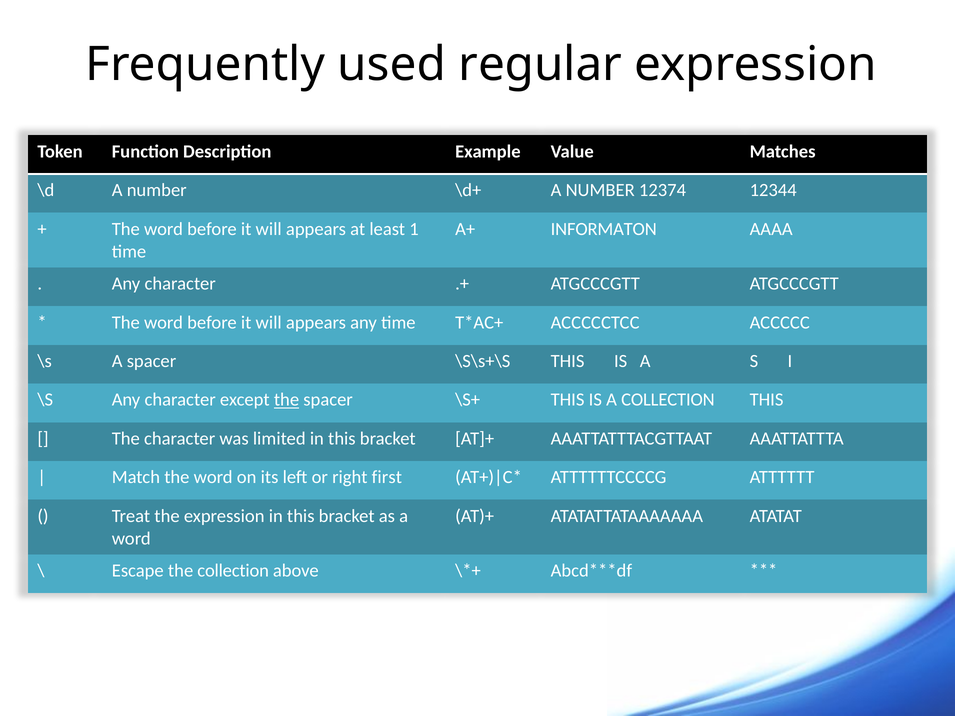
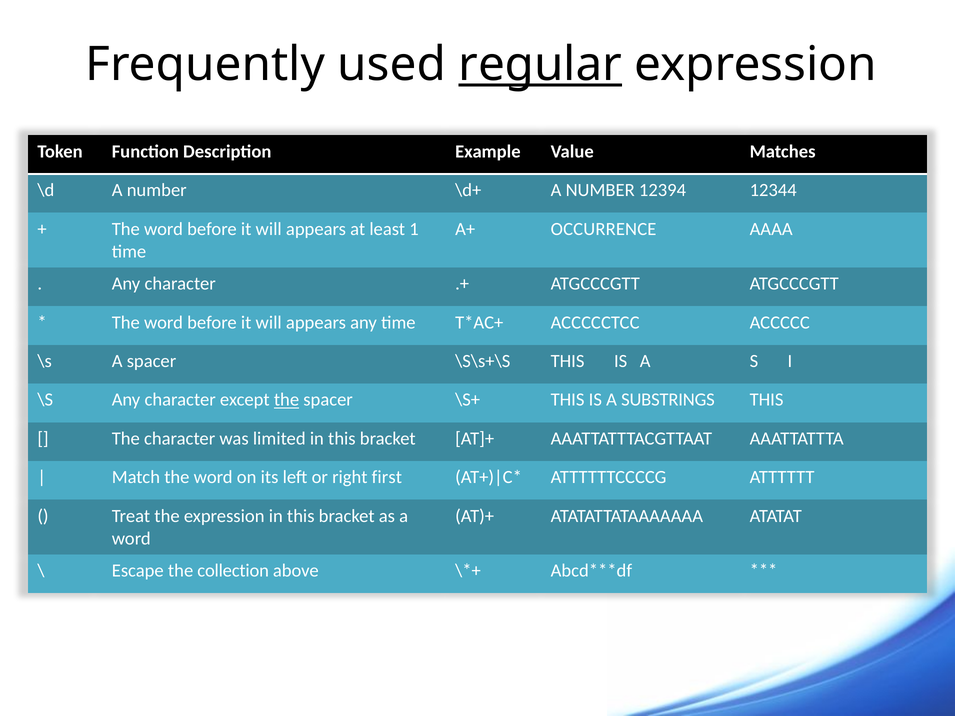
regular underline: none -> present
12374: 12374 -> 12394
INFORMATON: INFORMATON -> OCCURRENCE
A COLLECTION: COLLECTION -> SUBSTRINGS
